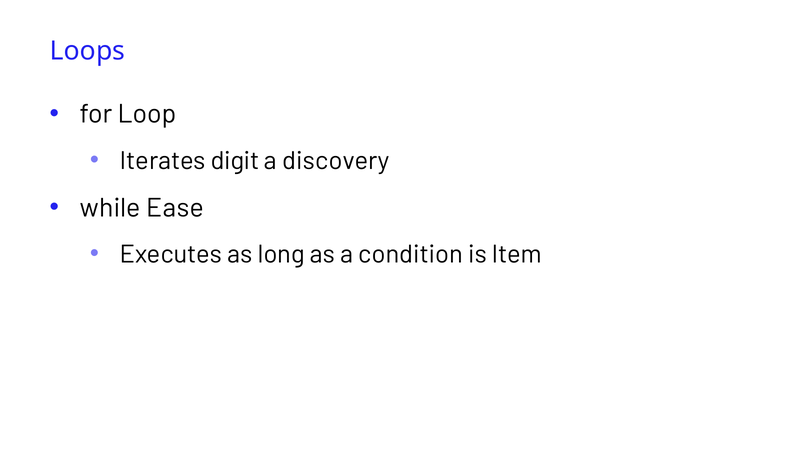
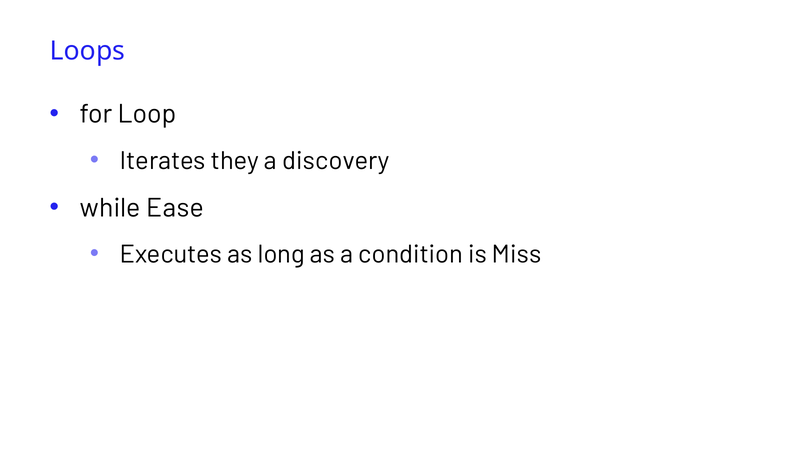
digit: digit -> they
Item: Item -> Miss
